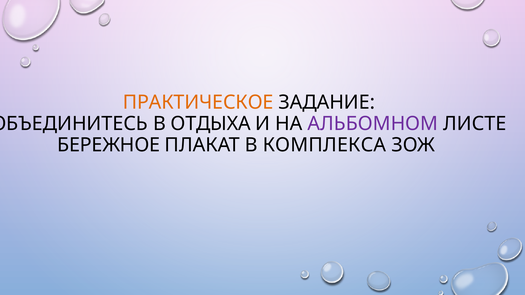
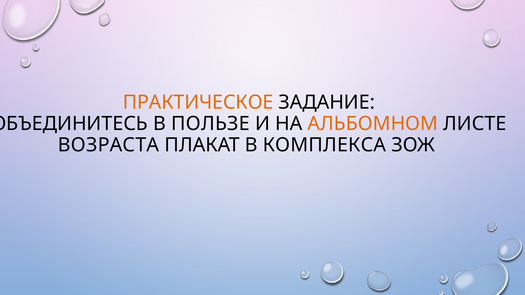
ОТДЫХА: ОТДЫХА -> ПОЛЬЗЕ
АЛЬБОМНОМ colour: purple -> orange
БЕРЕЖНОЕ: БЕРЕЖНОЕ -> ВОЗРАСТА
